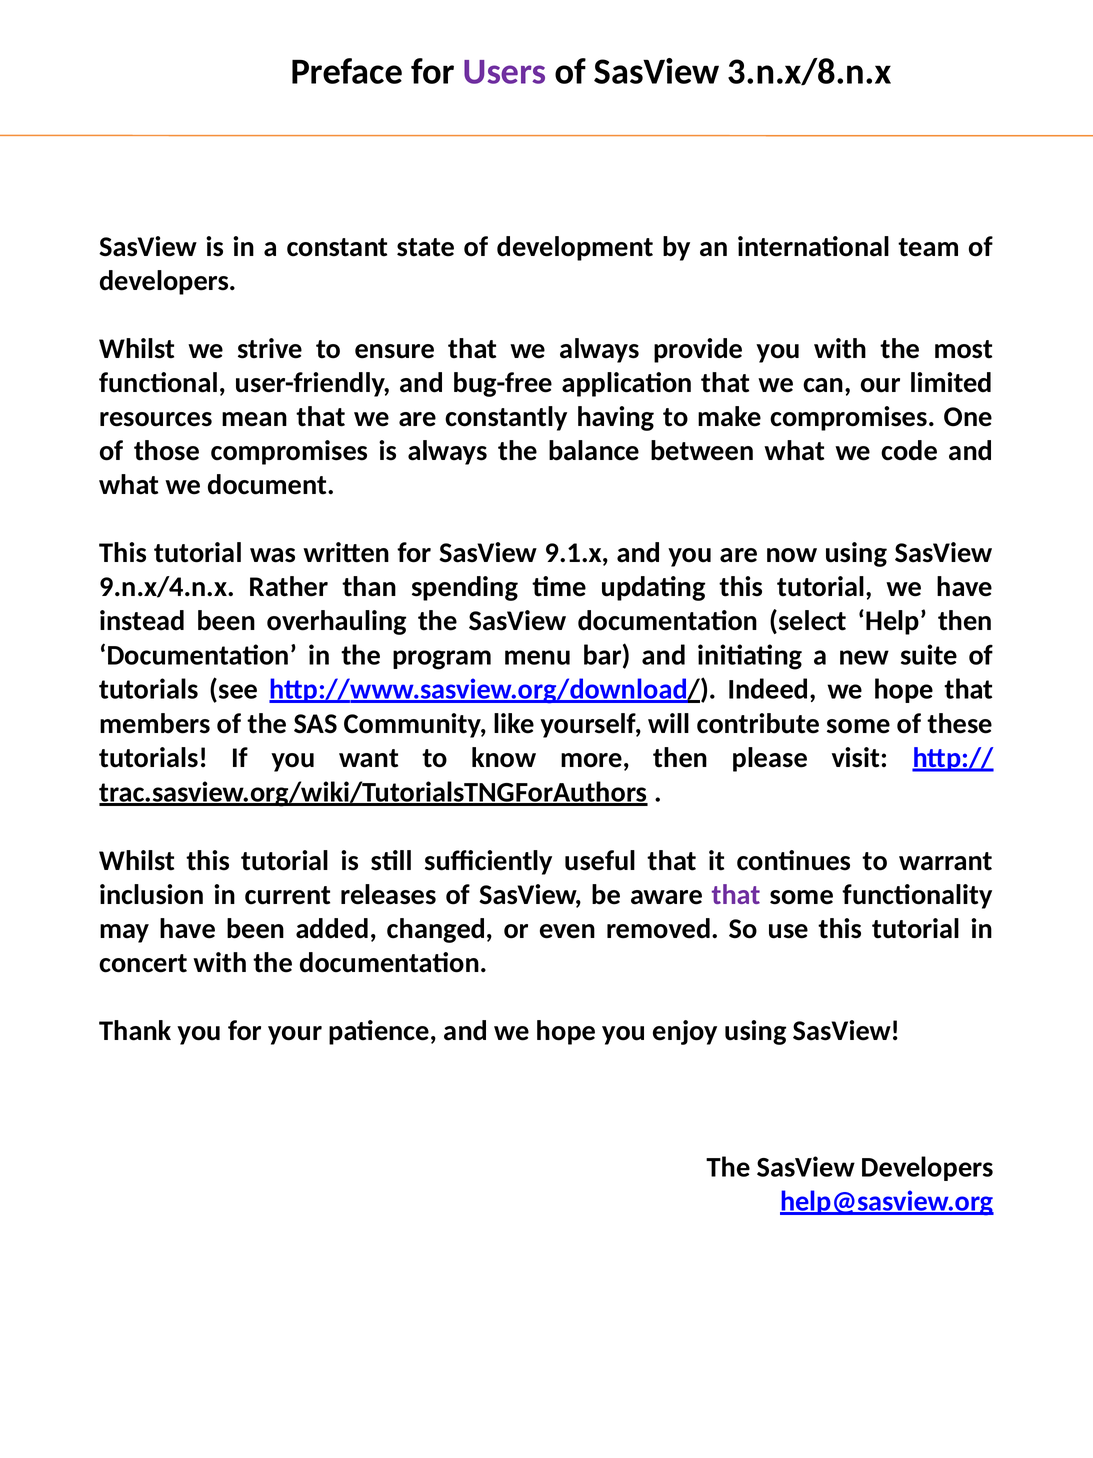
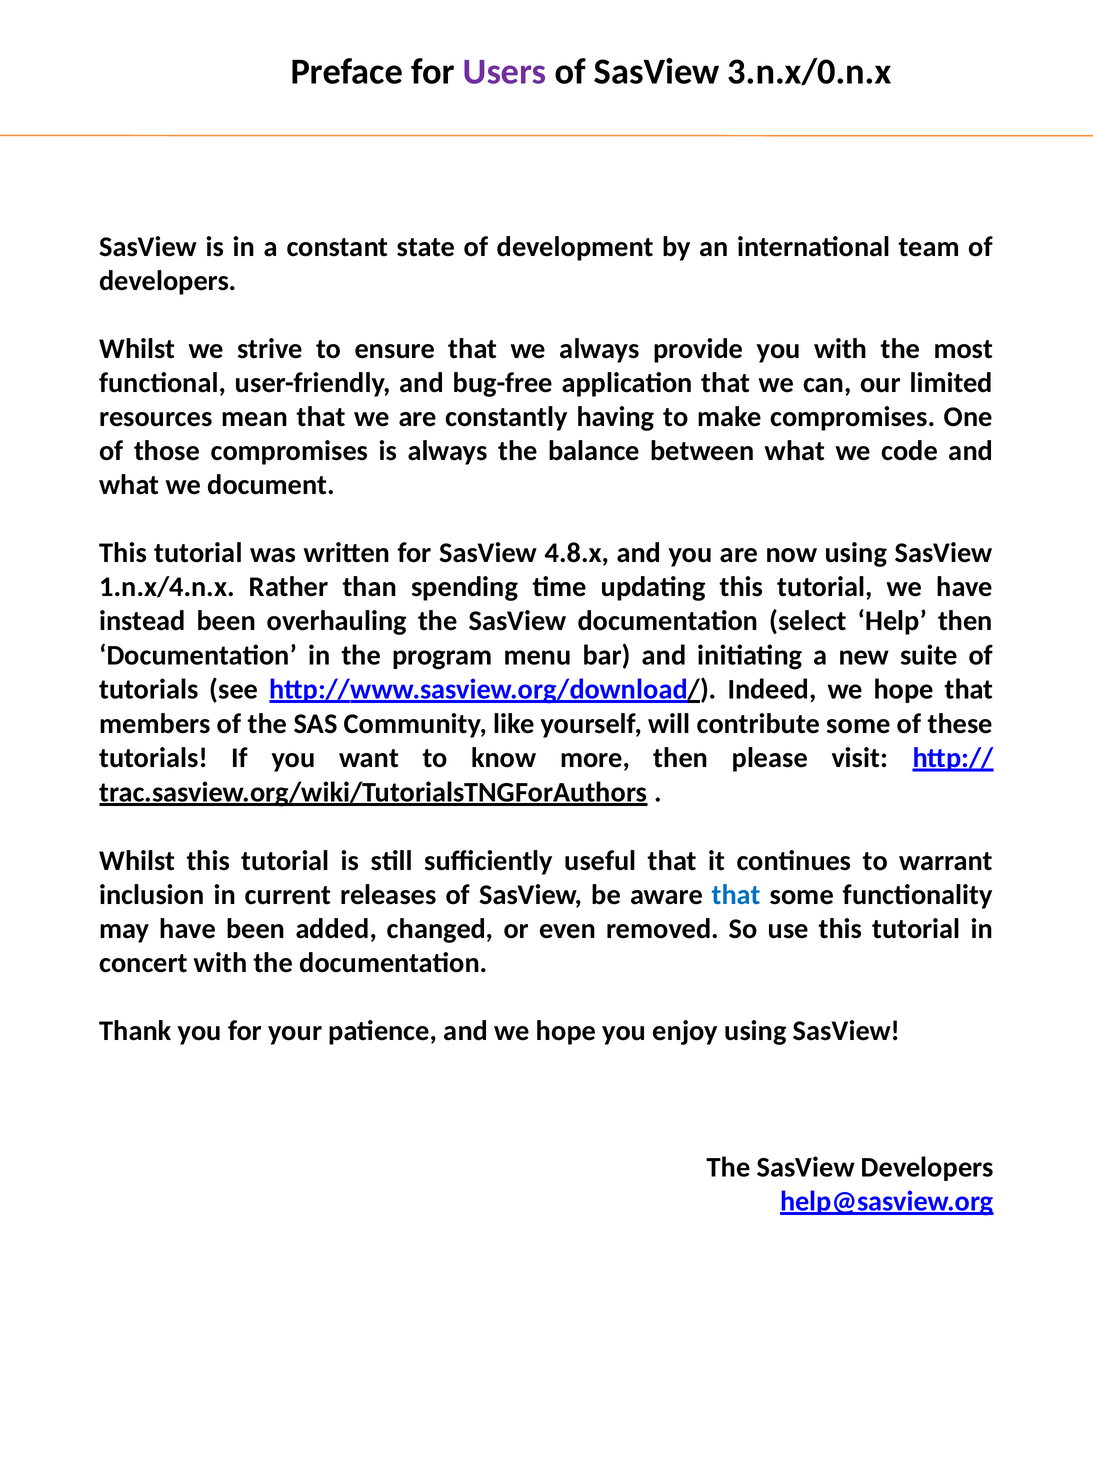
3.n.x/8.n.x: 3.n.x/8.n.x -> 3.n.x/0.n.x
9.1.x: 9.1.x -> 4.8.x
9.n.x/4.n.x: 9.n.x/4.n.x -> 1.n.x/4.n.x
that at (736, 894) colour: purple -> blue
